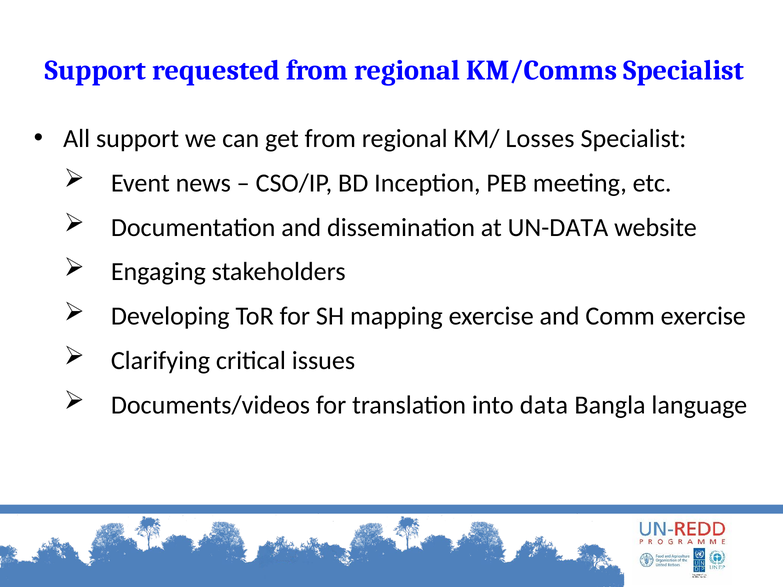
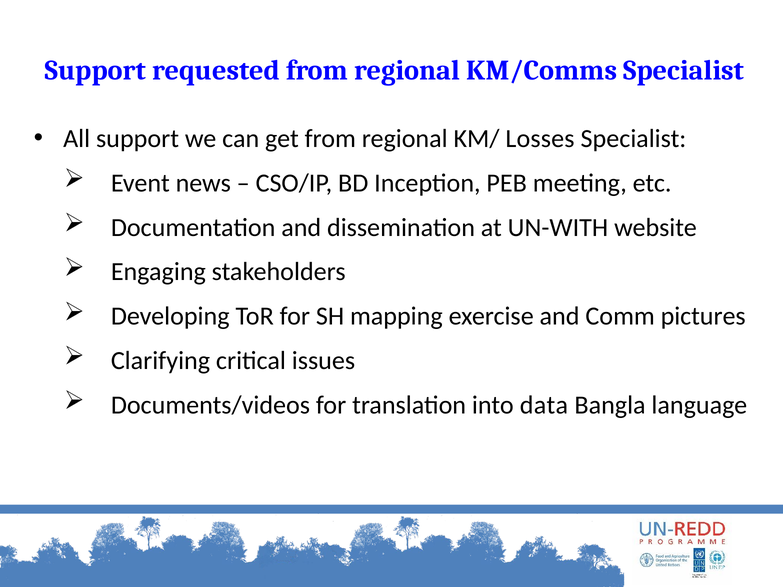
UN-DATA: UN-DATA -> UN-WITH
Comm exercise: exercise -> pictures
